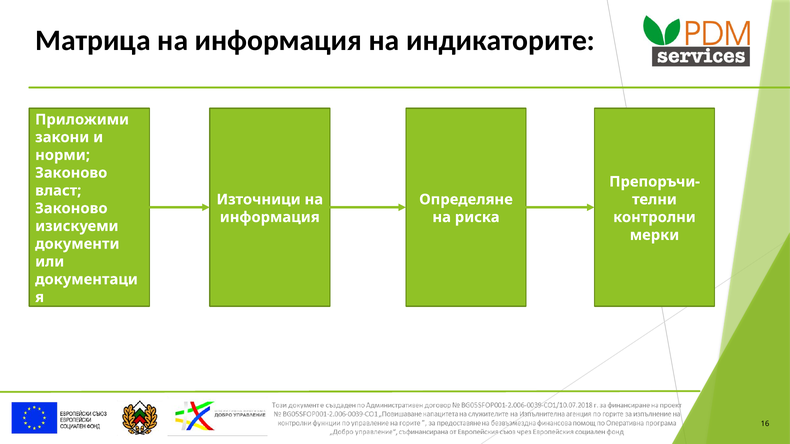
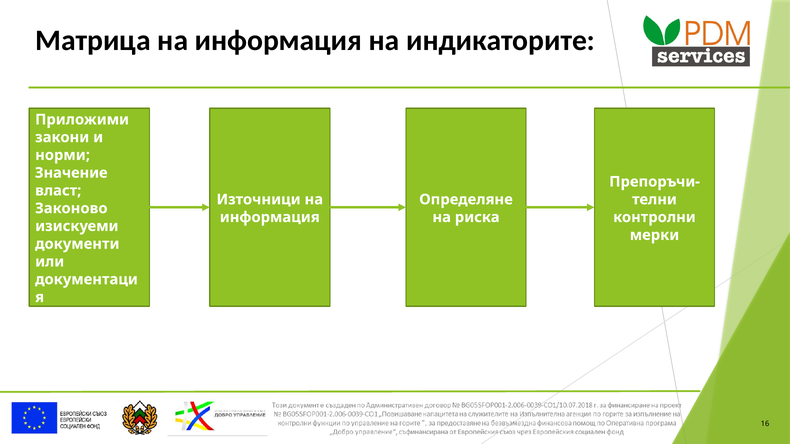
Законово at (71, 173): Законово -> Значение
